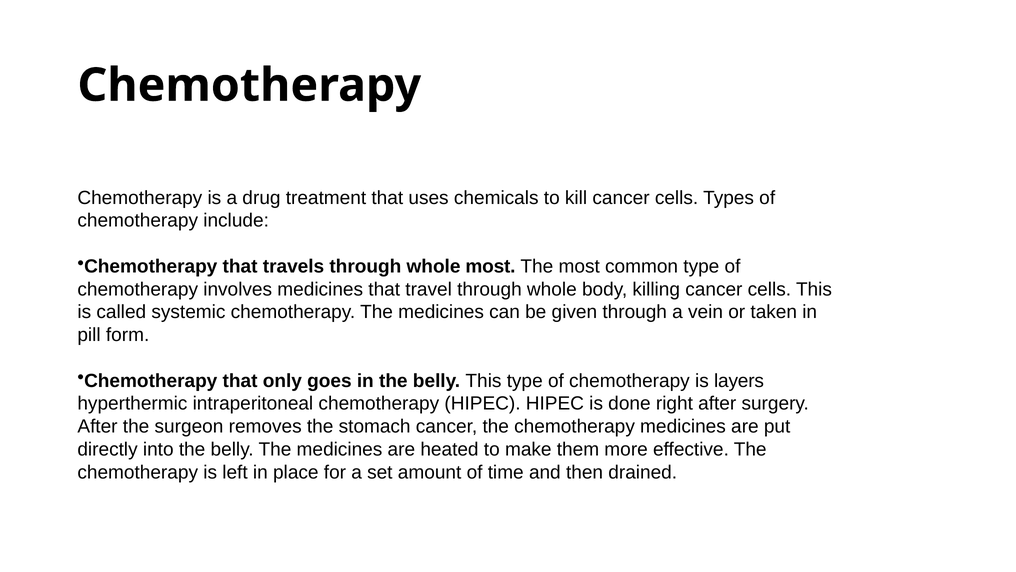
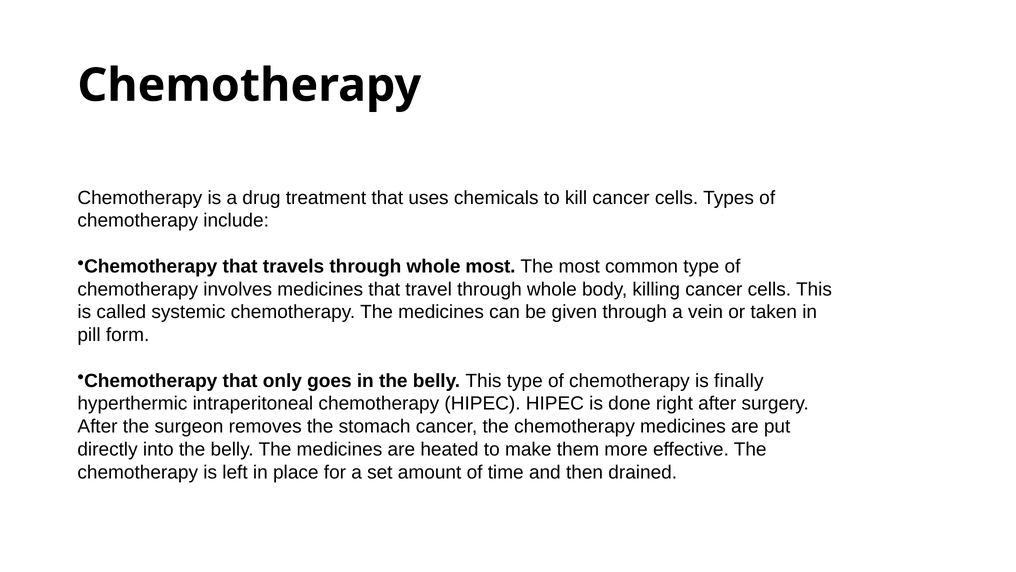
layers: layers -> finally
